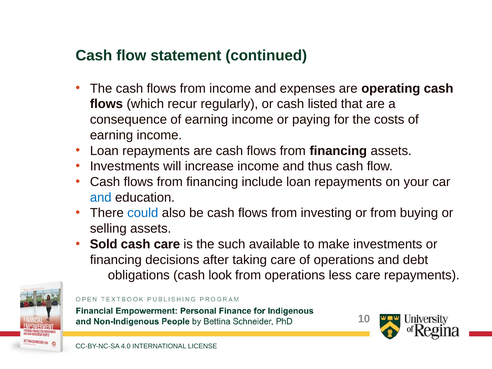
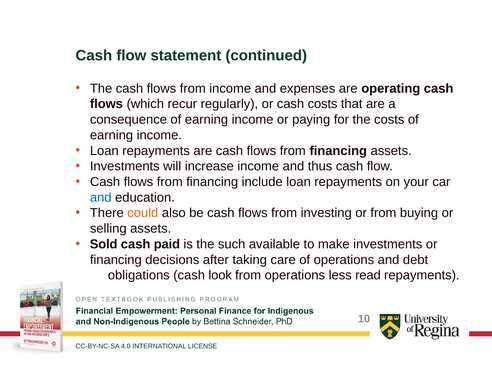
cash listed: listed -> costs
could colour: blue -> orange
cash care: care -> paid
less care: care -> read
